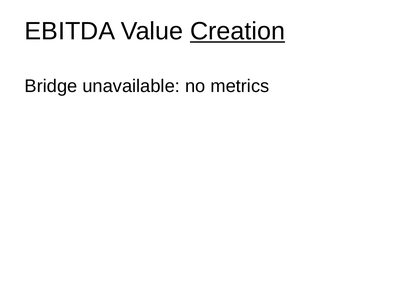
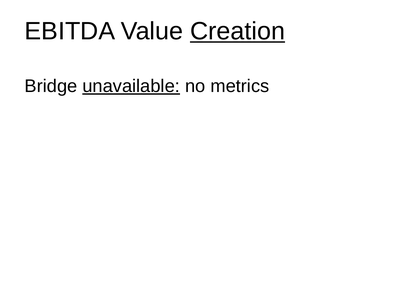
unavailable underline: none -> present
